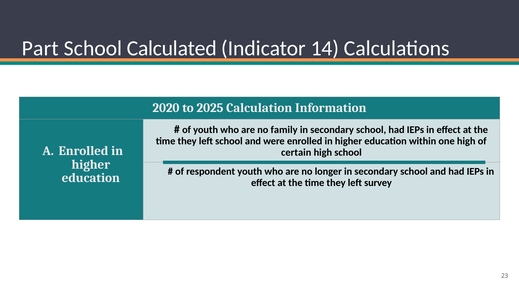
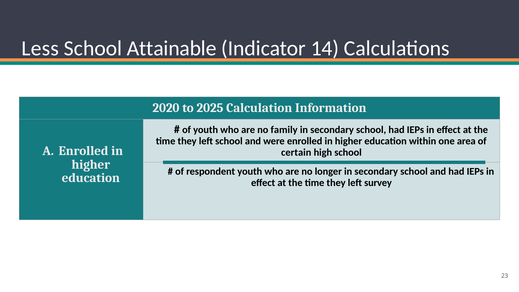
Part: Part -> Less
Calculated: Calculated -> Attainable
one high: high -> area
